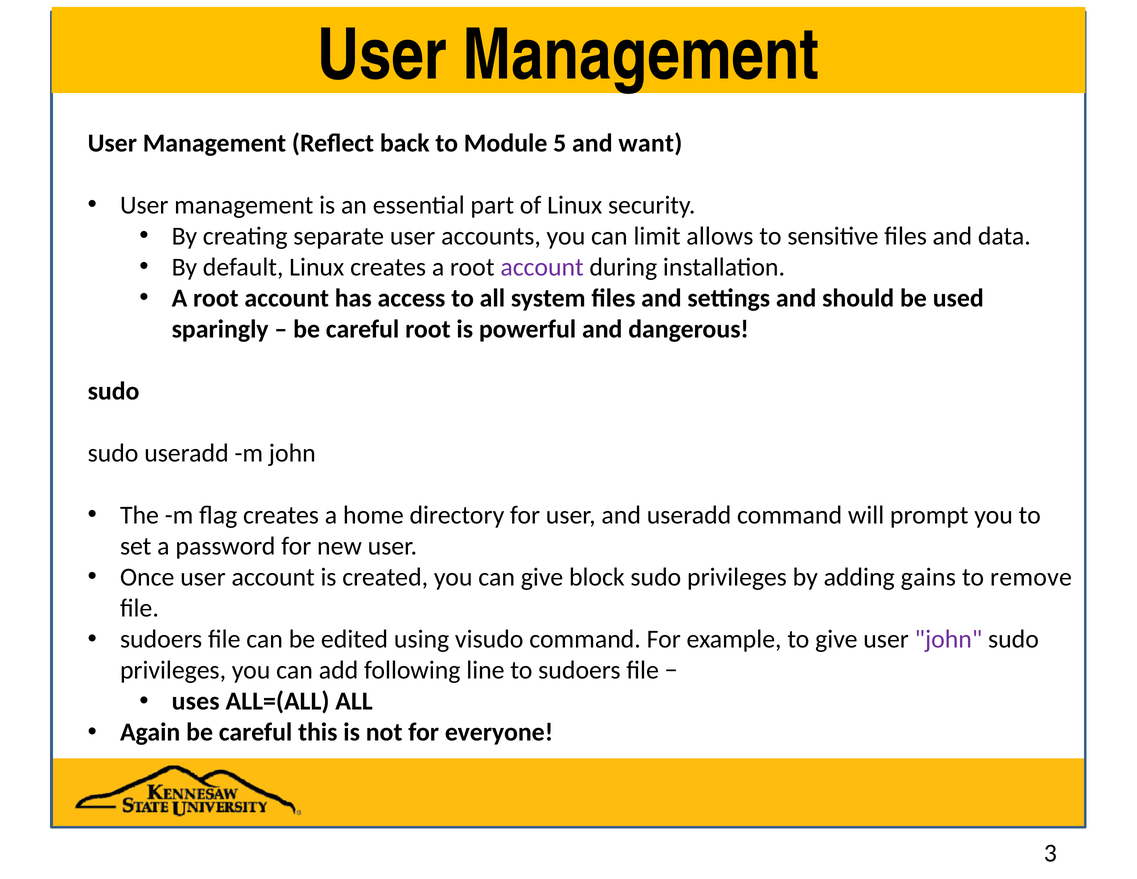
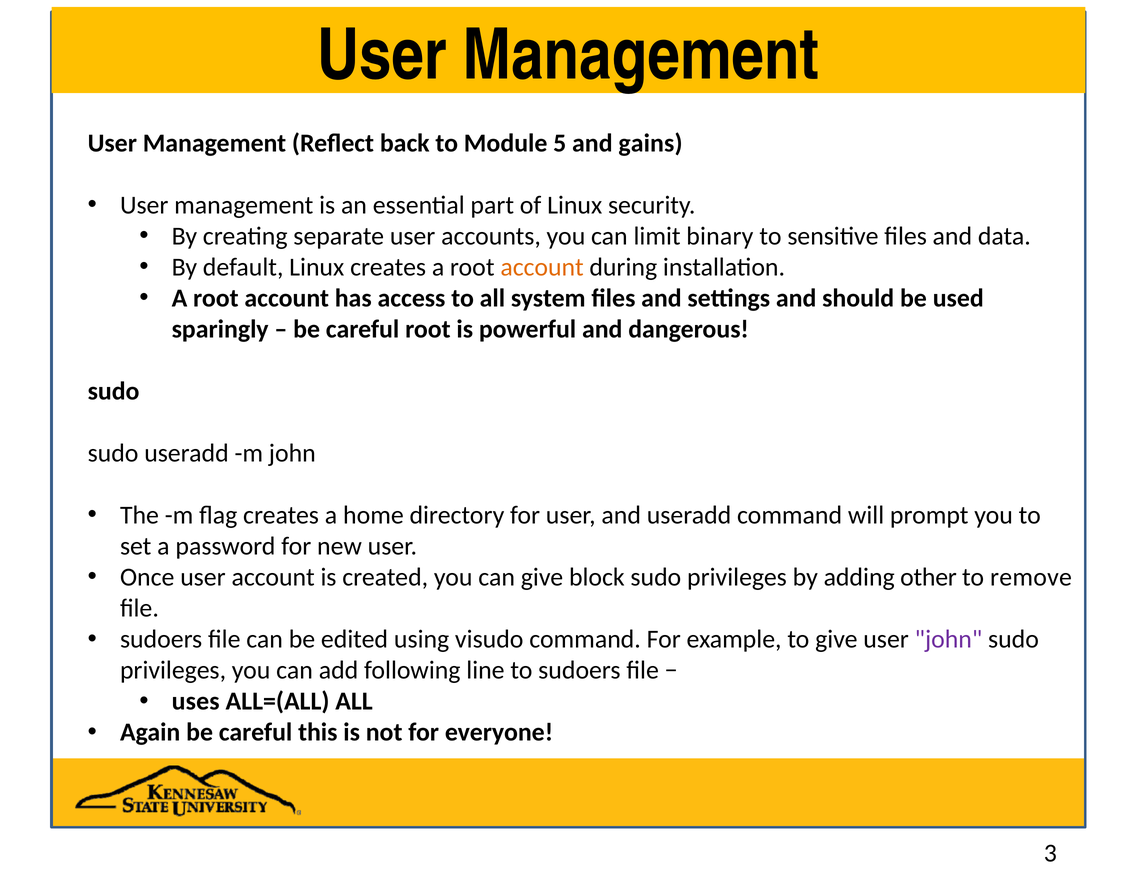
want: want -> gains
allows: allows -> binary
account at (542, 267) colour: purple -> orange
gains: gains -> other
